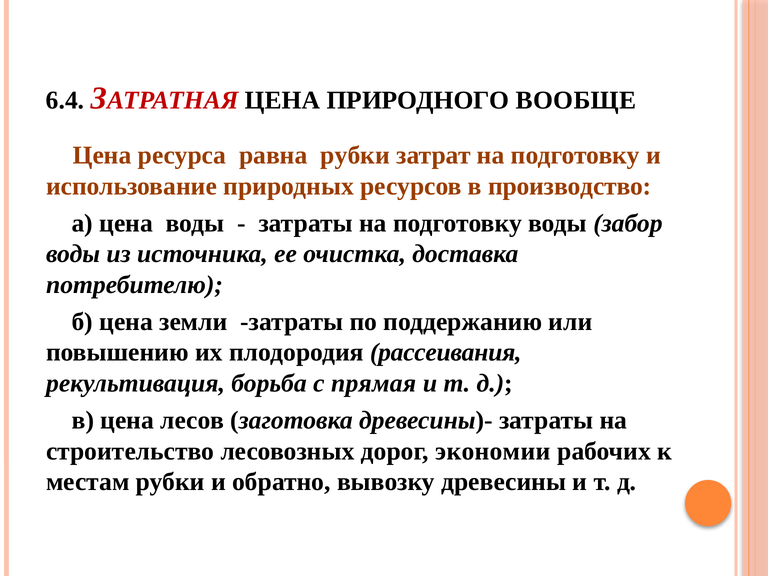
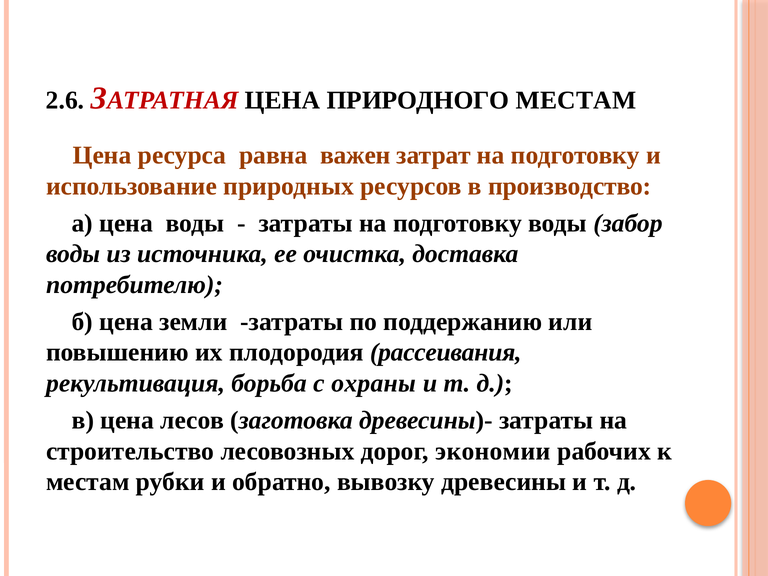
6.4: 6.4 -> 2.6
ПРИРОДНОГО ВООБЩЕ: ВООБЩЕ -> МЕСТАМ
равна рубки: рубки -> важен
прямая: прямая -> охраны
